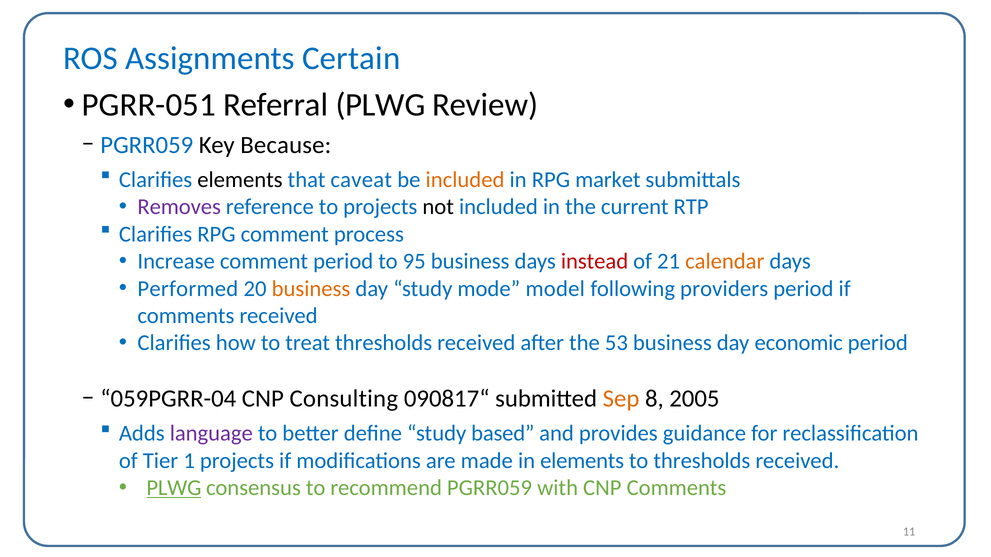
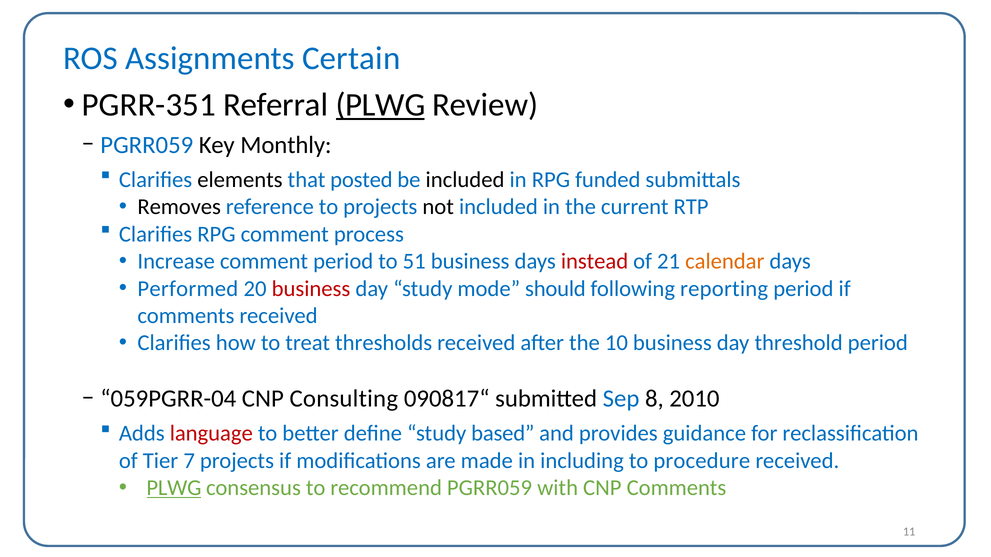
PGRR-051: PGRR-051 -> PGRR-351
PLWG at (380, 105) underline: none -> present
Because: Because -> Monthly
caveat: caveat -> posted
included at (465, 180) colour: orange -> black
market: market -> funded
Removes colour: purple -> black
95: 95 -> 51
business at (311, 289) colour: orange -> red
model: model -> should
providers: providers -> reporting
53: 53 -> 10
economic: economic -> threshold
Sep colour: orange -> blue
2005: 2005 -> 2010
language colour: purple -> red
1: 1 -> 7
in elements: elements -> including
to thresholds: thresholds -> procedure
